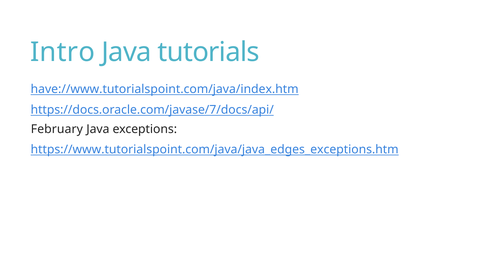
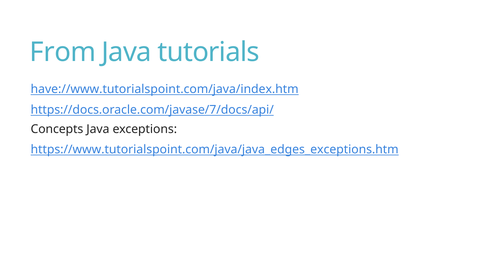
Intro: Intro -> From
February: February -> Concepts
